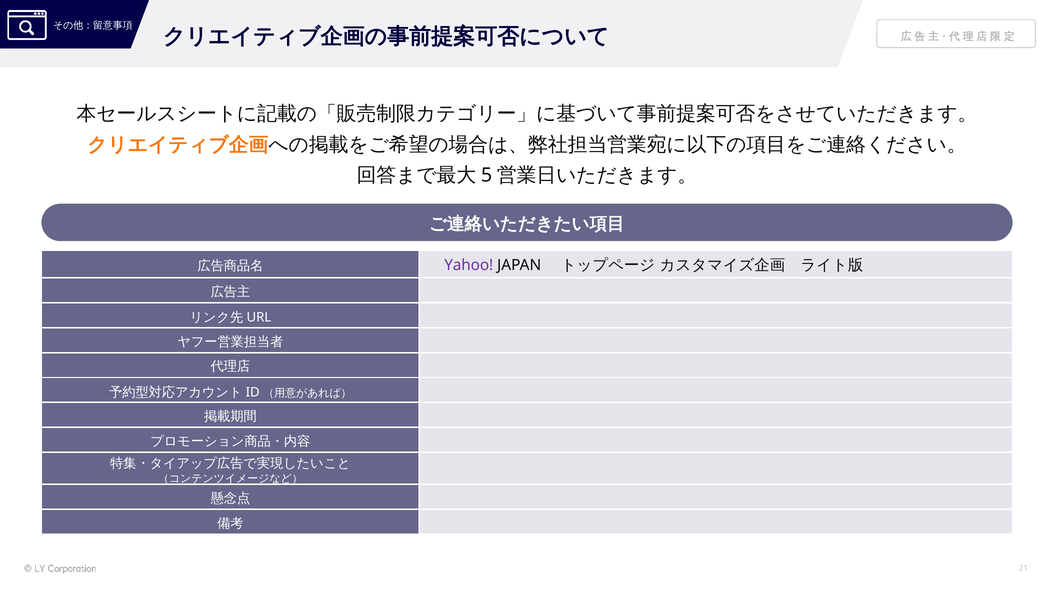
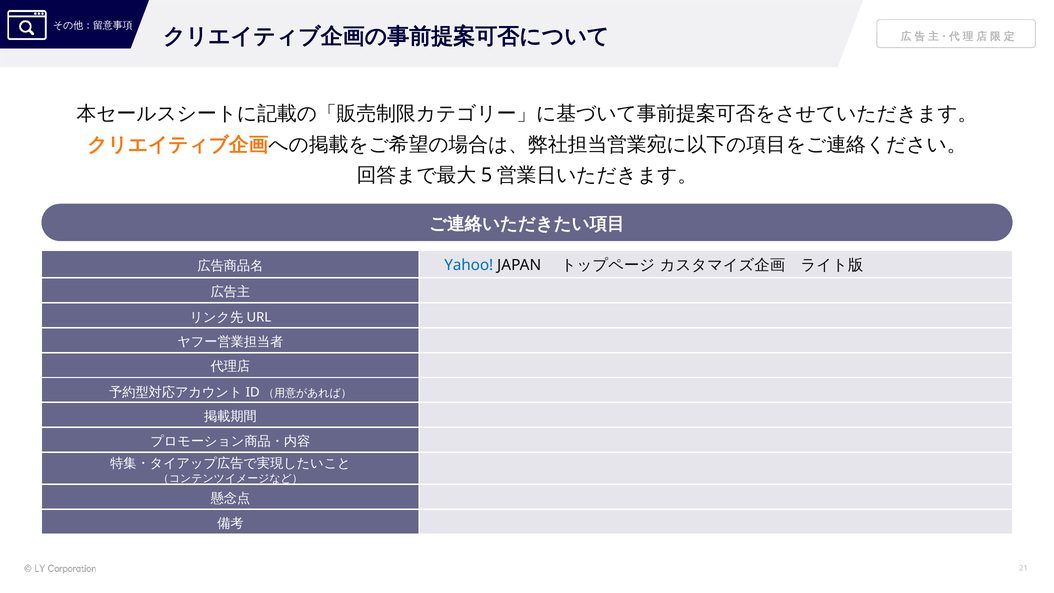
Yahoo colour: purple -> blue
